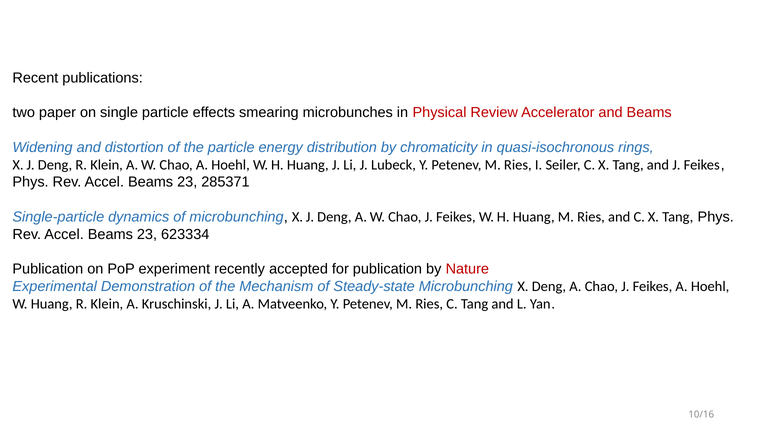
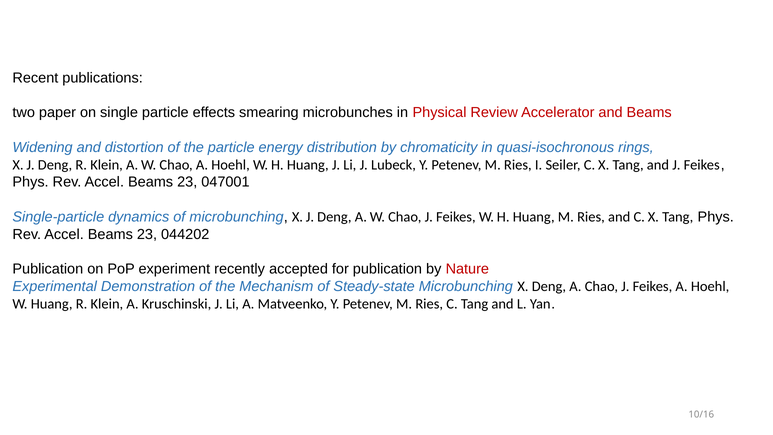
285371: 285371 -> 047001
623334: 623334 -> 044202
